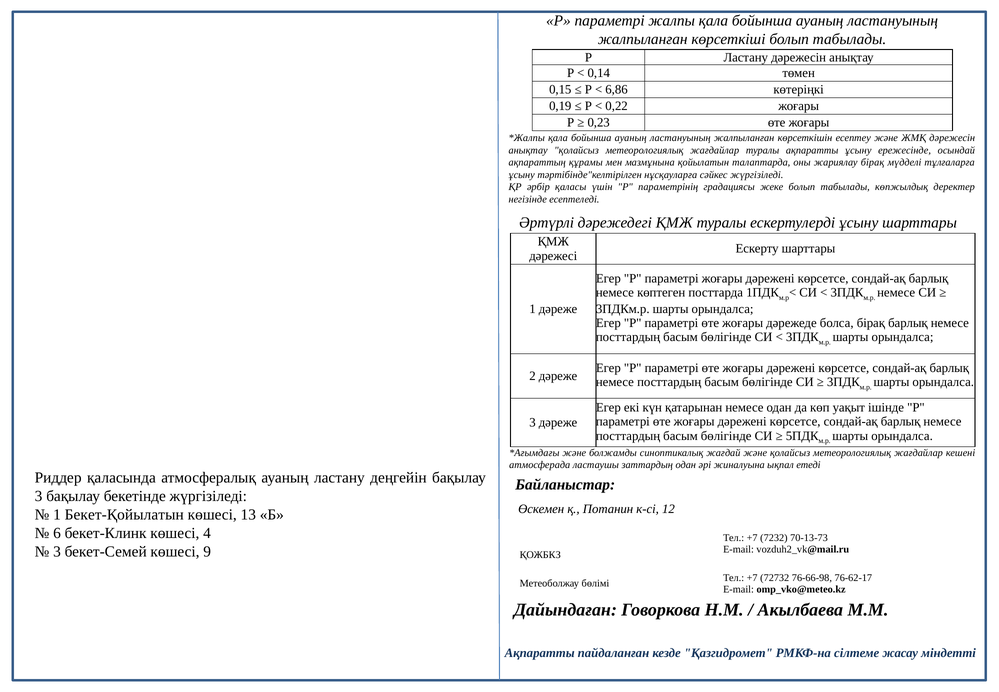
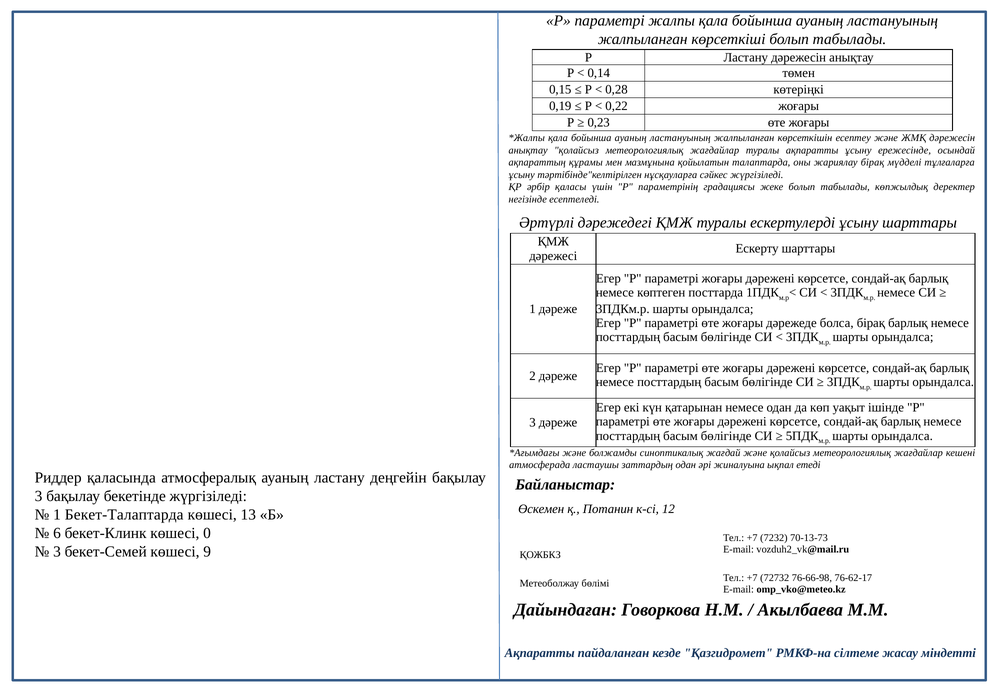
6,86: 6,86 -> 0,28
Бекет-Қойылатын: Бекет-Қойылатын -> Бекет-Талаптарда
4: 4 -> 0
